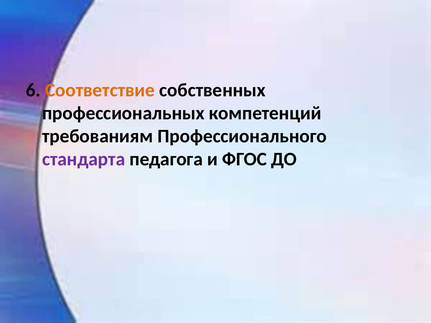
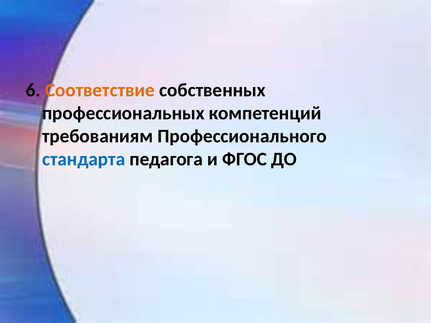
стандарта colour: purple -> blue
